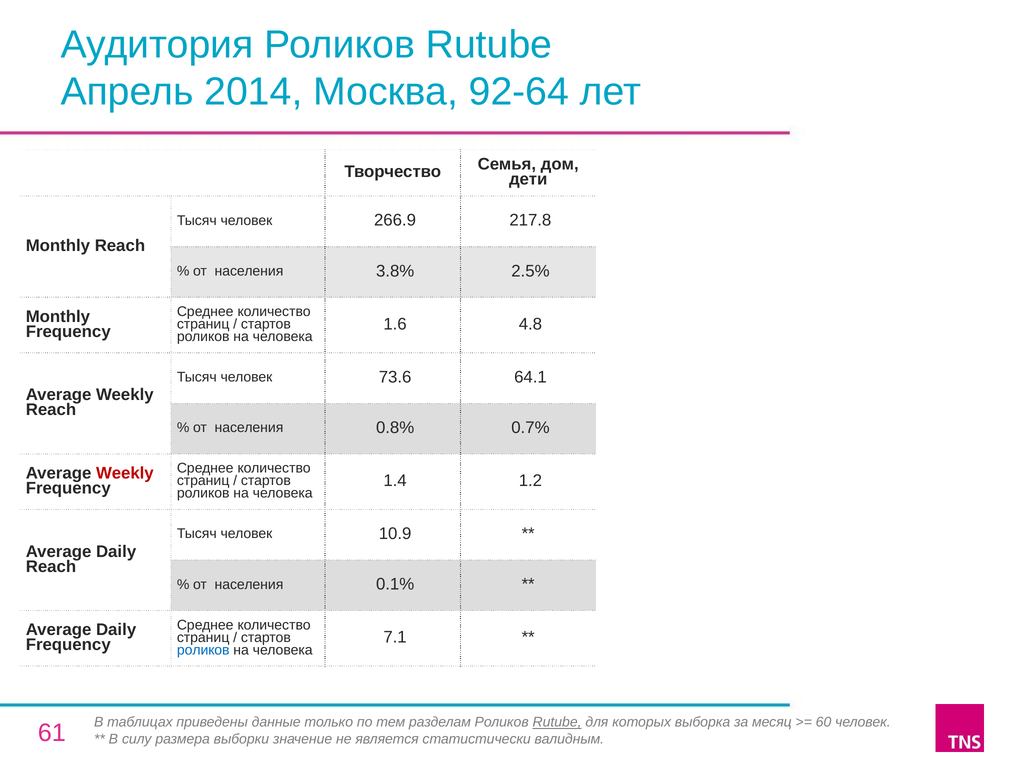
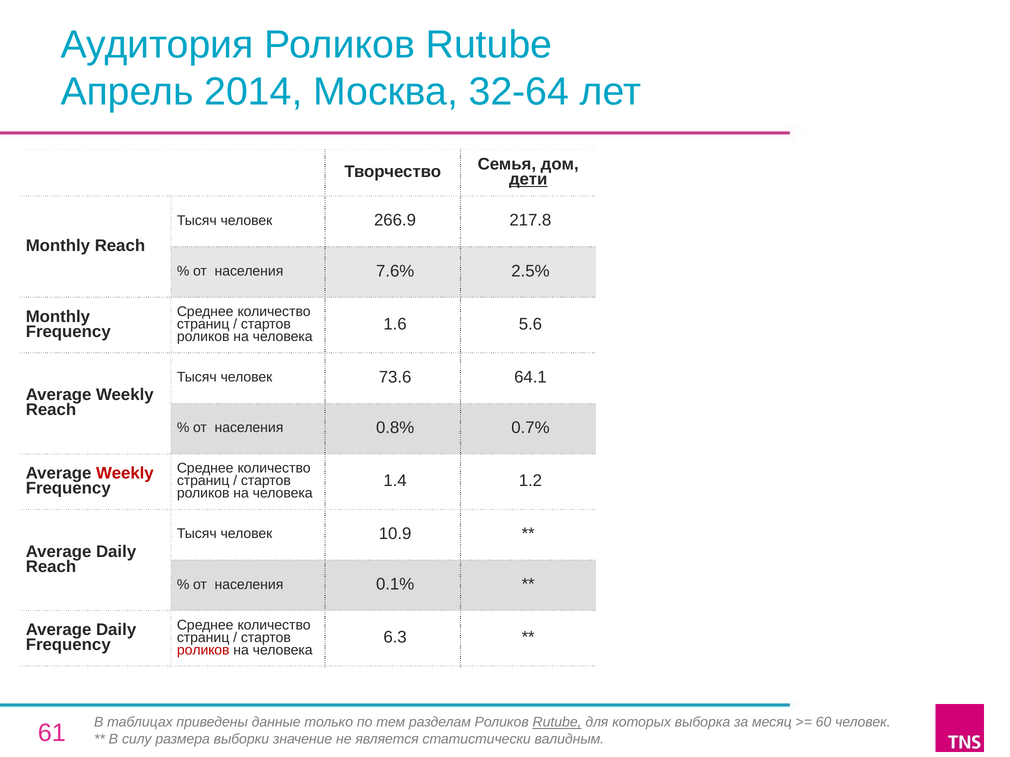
92-64: 92-64 -> 32-64
дети underline: none -> present
3.8%: 3.8% -> 7.6%
4.8: 4.8 -> 5.6
7.1: 7.1 -> 6.3
роликов at (203, 650) colour: blue -> red
